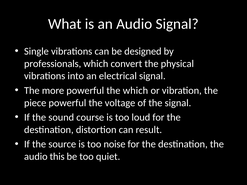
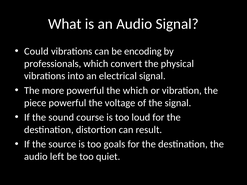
Single: Single -> Could
designed: designed -> encoding
noise: noise -> goals
this: this -> left
